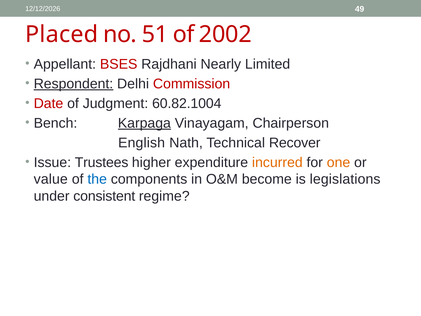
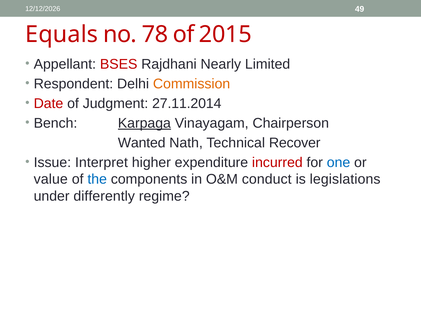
Placed: Placed -> Equals
51: 51 -> 78
2002: 2002 -> 2015
Respondent underline: present -> none
Commission colour: red -> orange
60.82.1004: 60.82.1004 -> 27.11.2014
English: English -> Wanted
Trustees: Trustees -> Interpret
incurred colour: orange -> red
one colour: orange -> blue
become: become -> conduct
consistent: consistent -> differently
